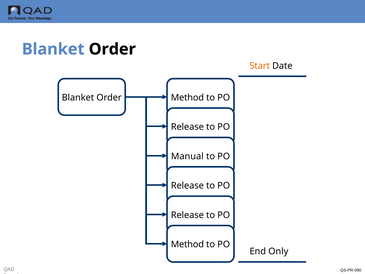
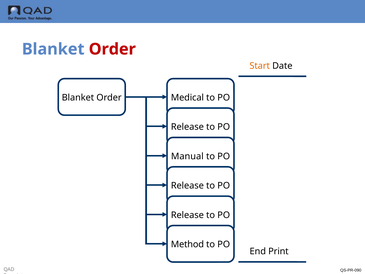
Order at (112, 49) colour: black -> red
Order Method: Method -> Medical
Only: Only -> Print
